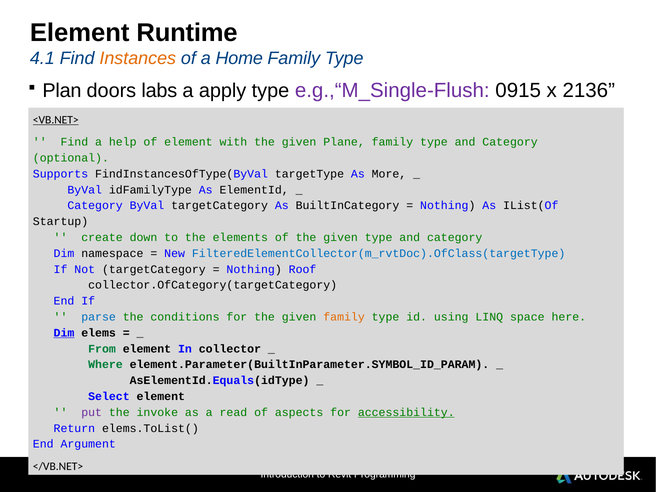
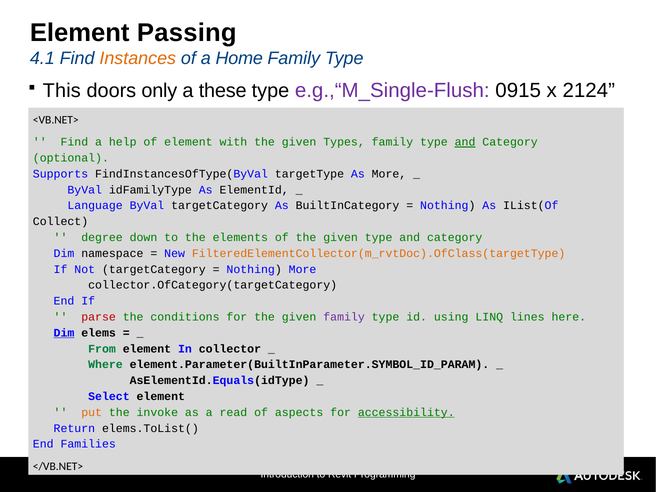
Runtime: Runtime -> Passing
Plan: Plan -> This
labs: labs -> only
apply: apply -> these
2136: 2136 -> 2124
<VB.NET> underline: present -> none
Plane: Plane -> Types
and at (465, 142) underline: none -> present
Category at (95, 206): Category -> Language
Startup: Startup -> Collect
create: create -> degree
FilteredElementCollector(m_rvtDoc).OfClass(targetType colour: blue -> orange
Nothing Roof: Roof -> More
parse colour: blue -> red
family at (344, 317) colour: orange -> purple
space: space -> lines
put colour: purple -> orange
Argument: Argument -> Families
